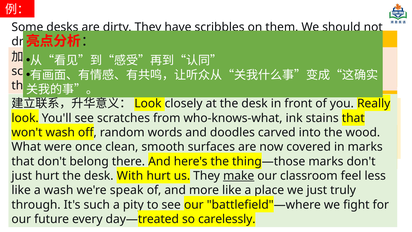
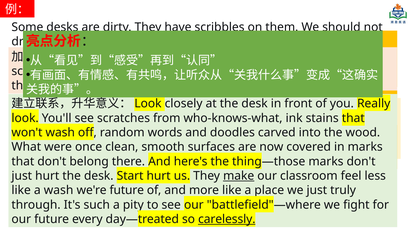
desk With: With -> Start
we're speak: speak -> future
carelessly underline: none -> present
